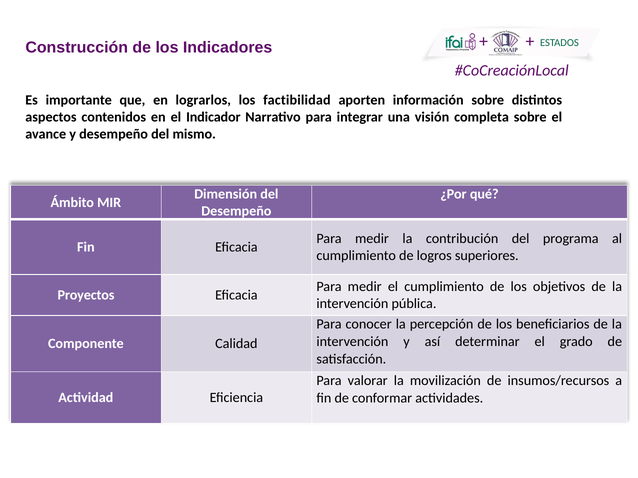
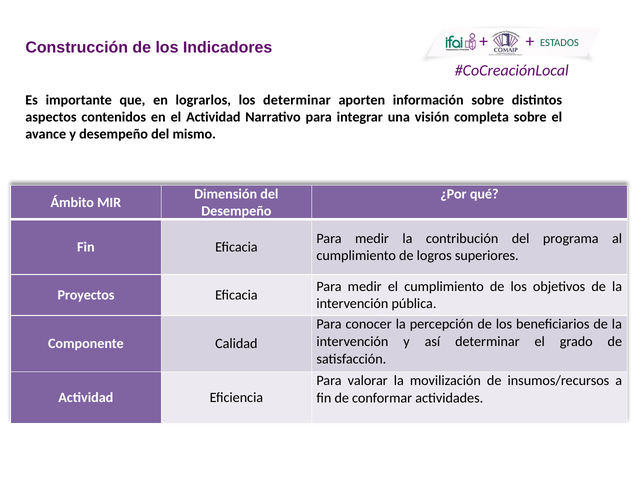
los factibilidad: factibilidad -> determinar
el Indicador: Indicador -> Actividad
